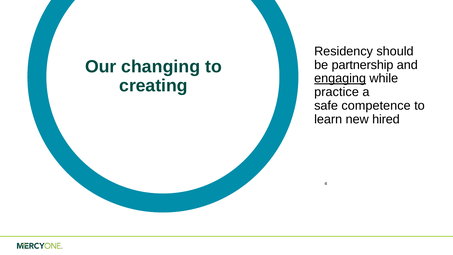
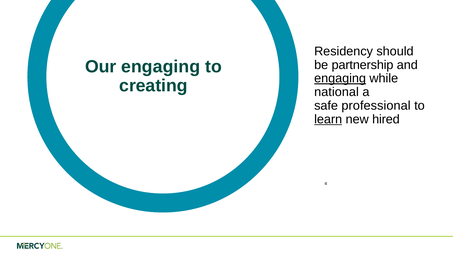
Our changing: changing -> engaging
practice: practice -> national
competence: competence -> professional
learn underline: none -> present
